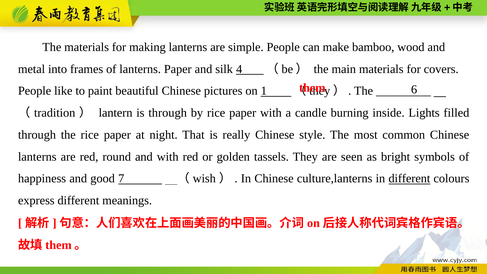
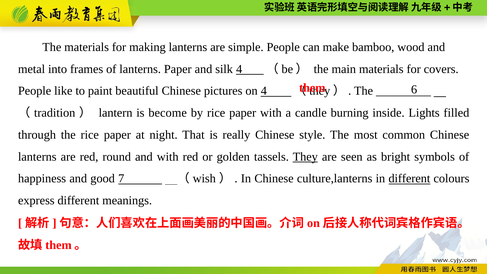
on 1: 1 -> 4
is through: through -> become
They underline: none -> present
